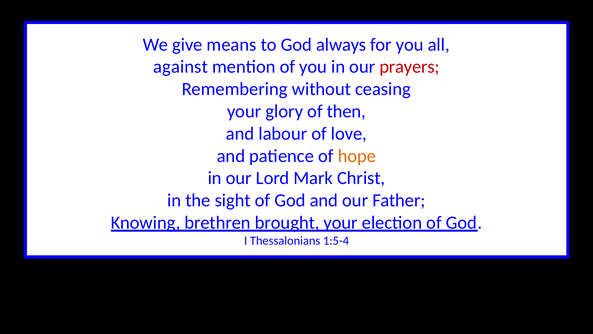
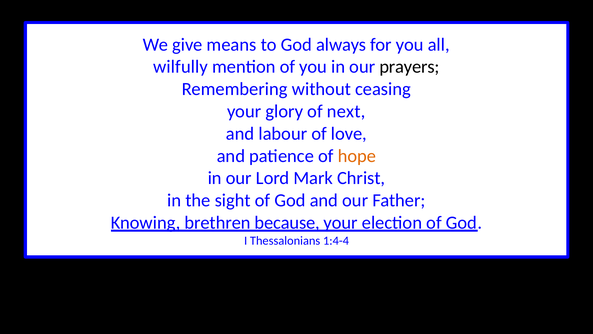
against: against -> wilfully
prayers colour: red -> black
then: then -> next
brought: brought -> because
1:5-4: 1:5-4 -> 1:4-4
